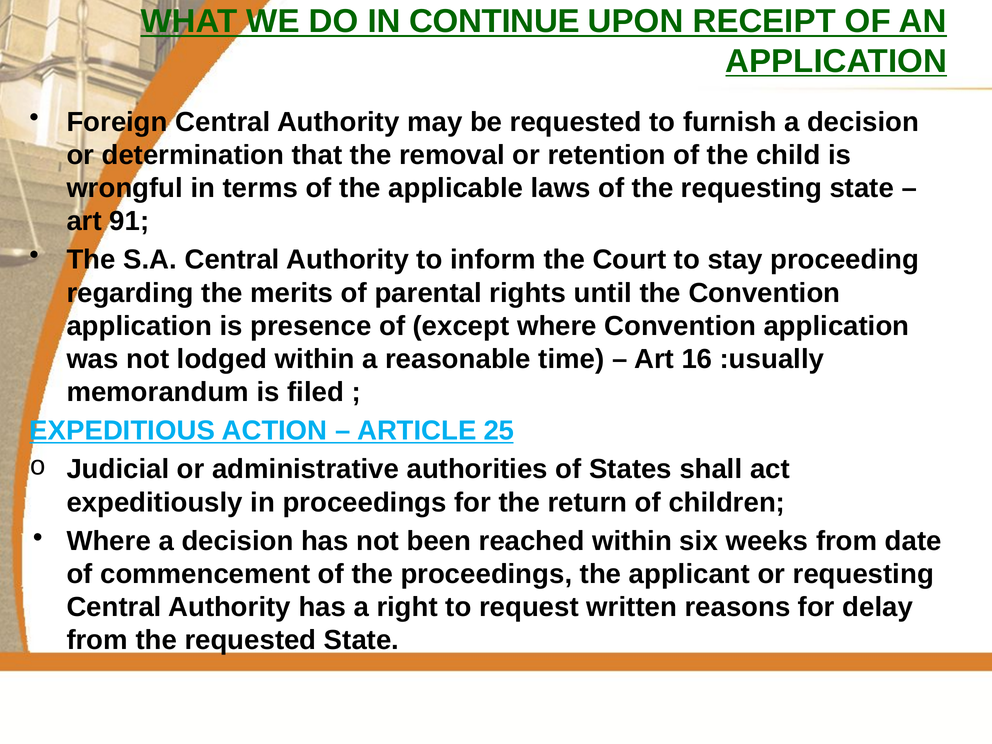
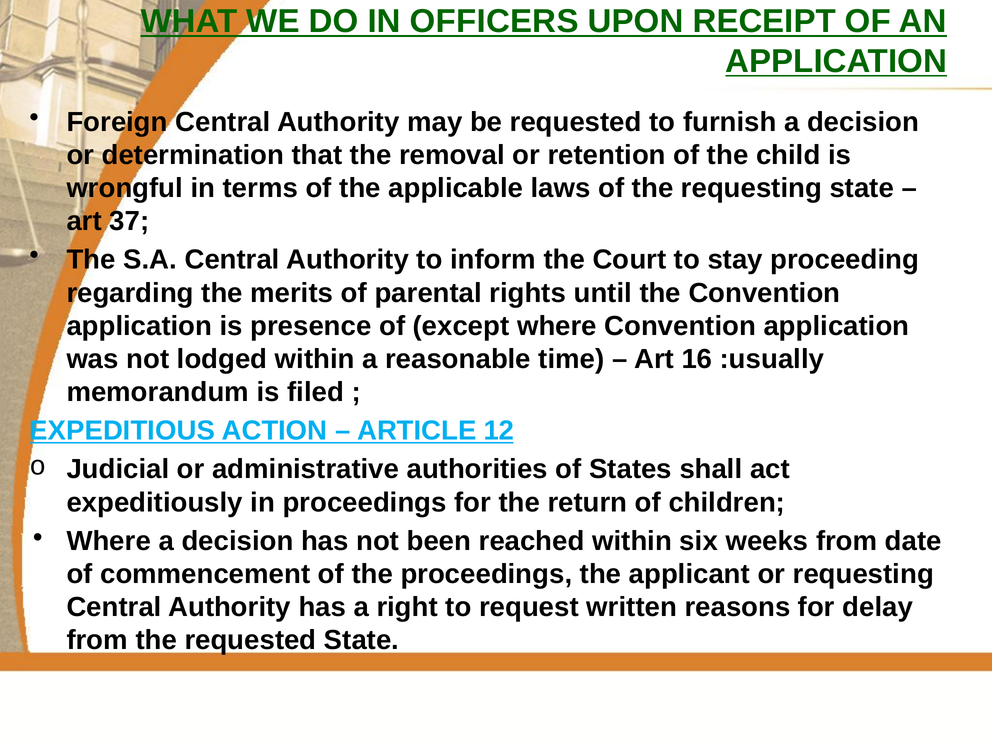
CONTINUE: CONTINUE -> OFFICERS
91: 91 -> 37
25: 25 -> 12
